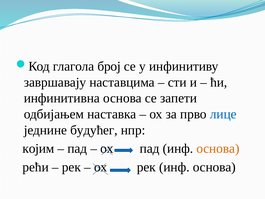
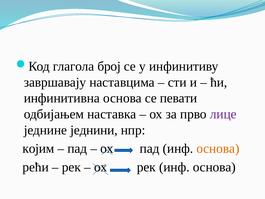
запети: запети -> певати
лице colour: blue -> purple
будућег: будућег -> једнини
